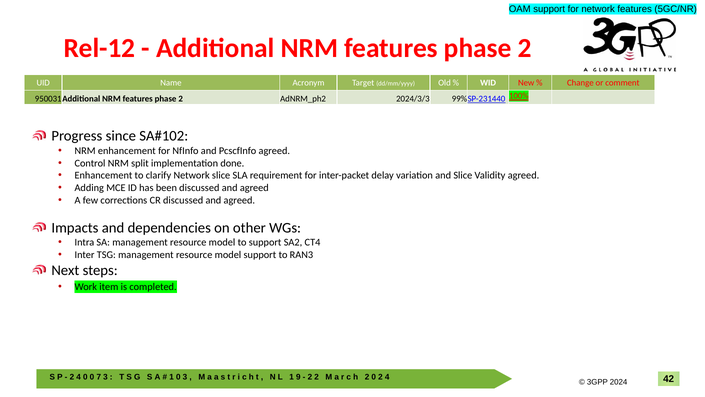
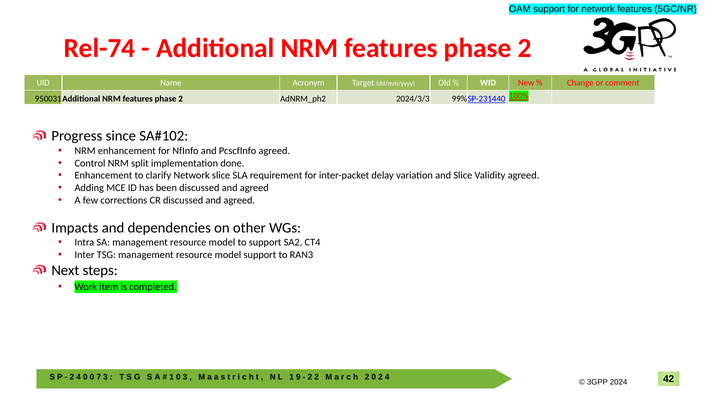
Rel-12: Rel-12 -> Rel-74
